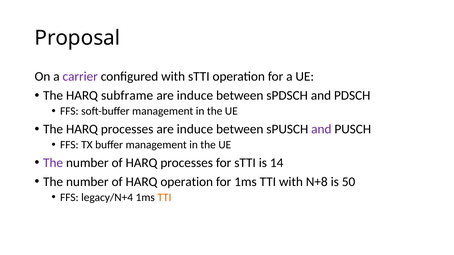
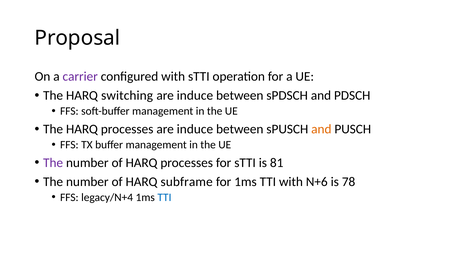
subframe: subframe -> switching
and at (321, 129) colour: purple -> orange
14: 14 -> 81
HARQ operation: operation -> subframe
N+8: N+8 -> N+6
50: 50 -> 78
TTI at (164, 198) colour: orange -> blue
